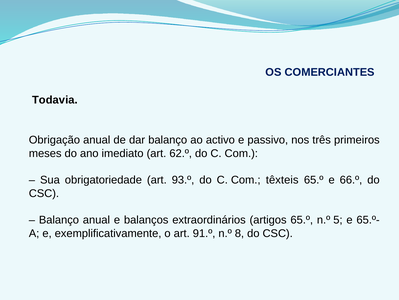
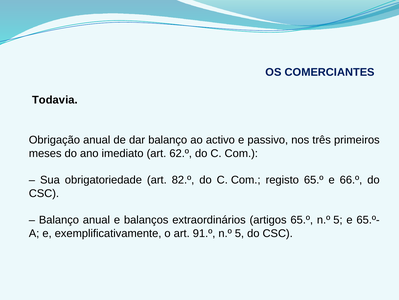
93.º: 93.º -> 82.º
têxteis: têxteis -> registo
91.º n.º 8: 8 -> 5
